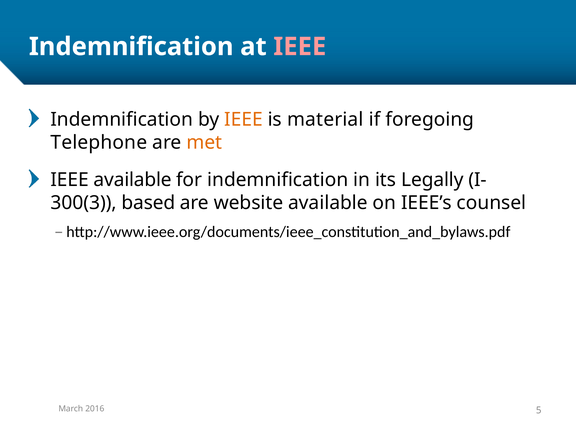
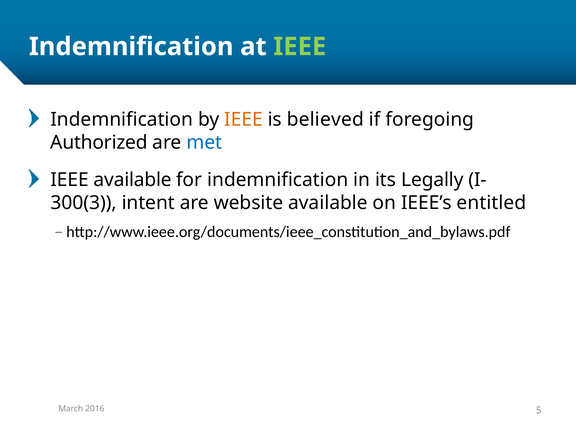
IEEE at (300, 47) colour: pink -> light green
material: material -> believed
Telephone: Telephone -> Authorized
met colour: orange -> blue
based: based -> intent
counsel: counsel -> entitled
